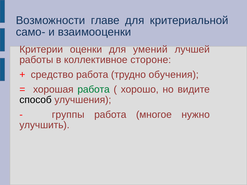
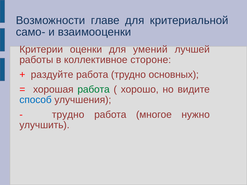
средство: средство -> раздуйте
обучения: обучения -> основных
способ colour: black -> blue
группы at (68, 115): группы -> трудно
